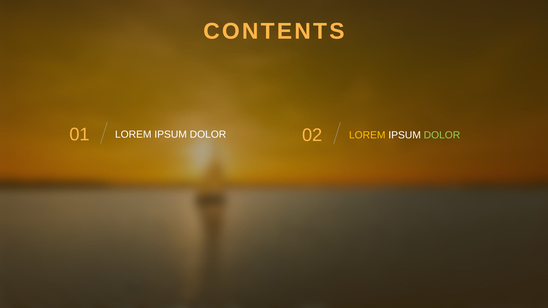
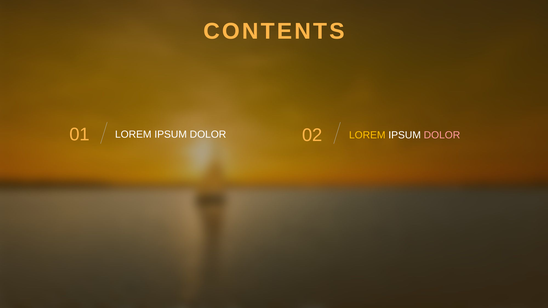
DOLOR at (442, 135) colour: light green -> pink
